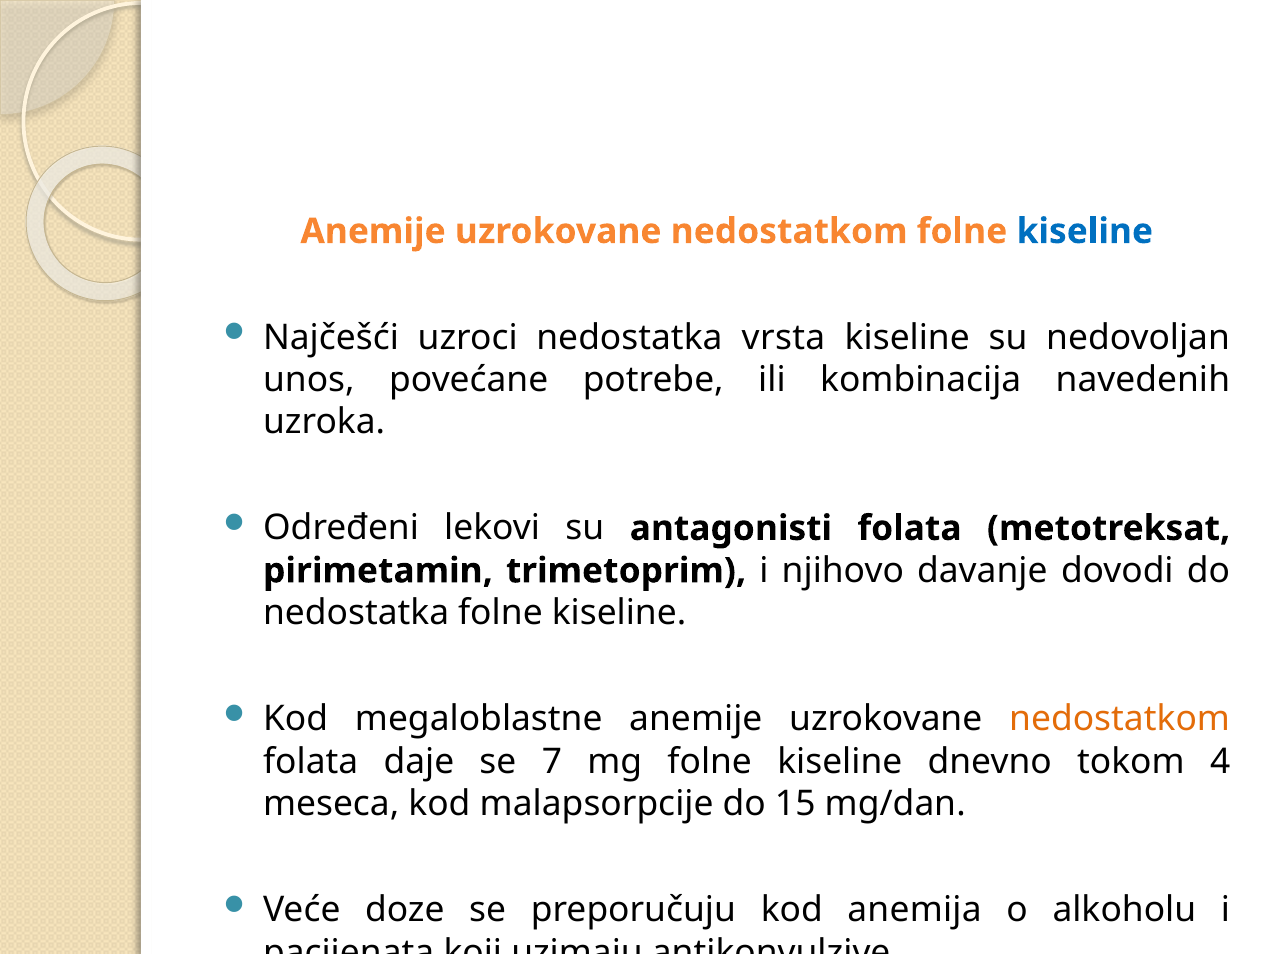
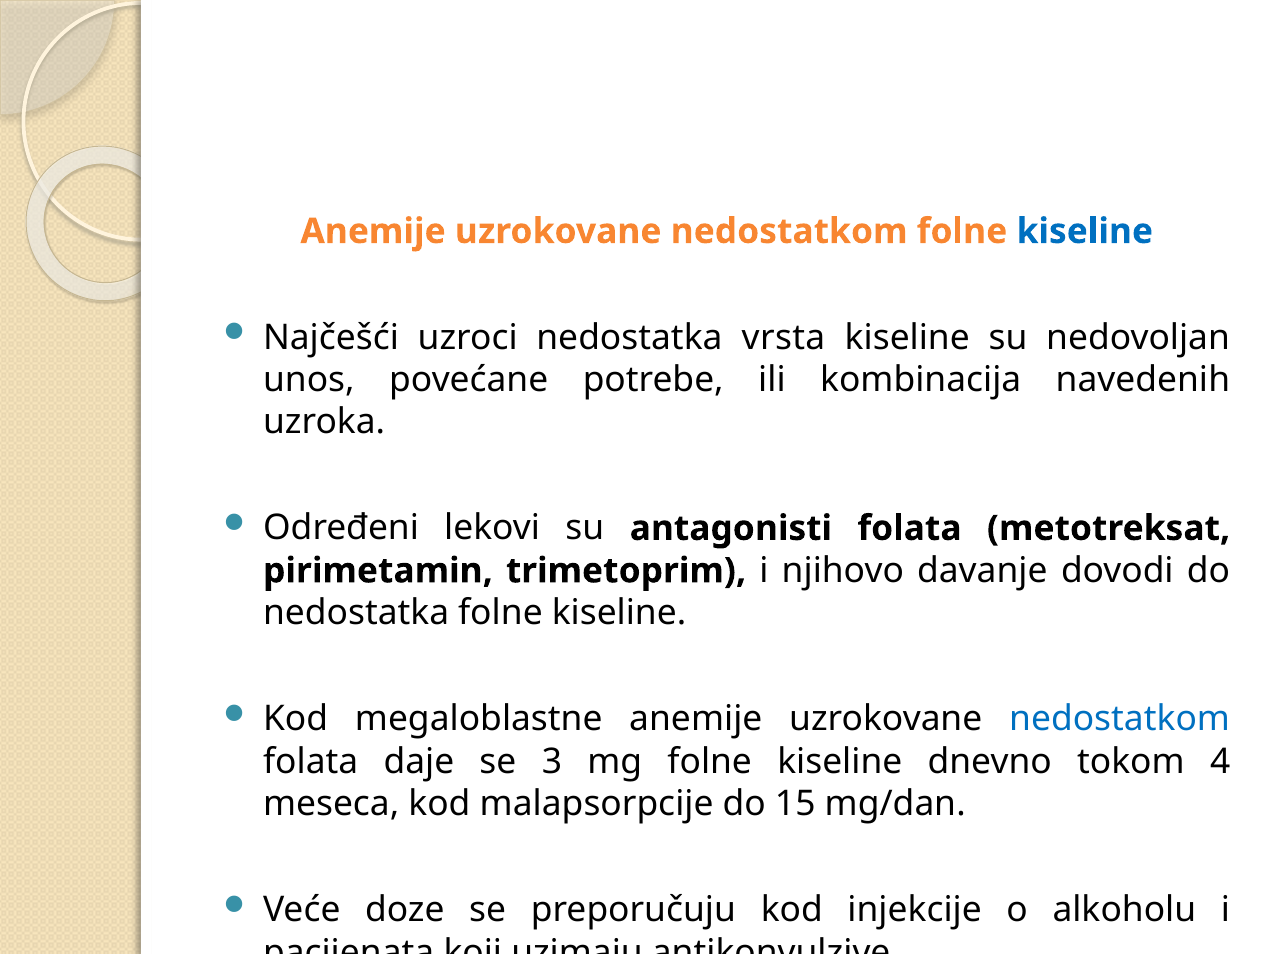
nedostatkom at (1120, 719) colour: orange -> blue
7: 7 -> 3
anemija: anemija -> injekcije
